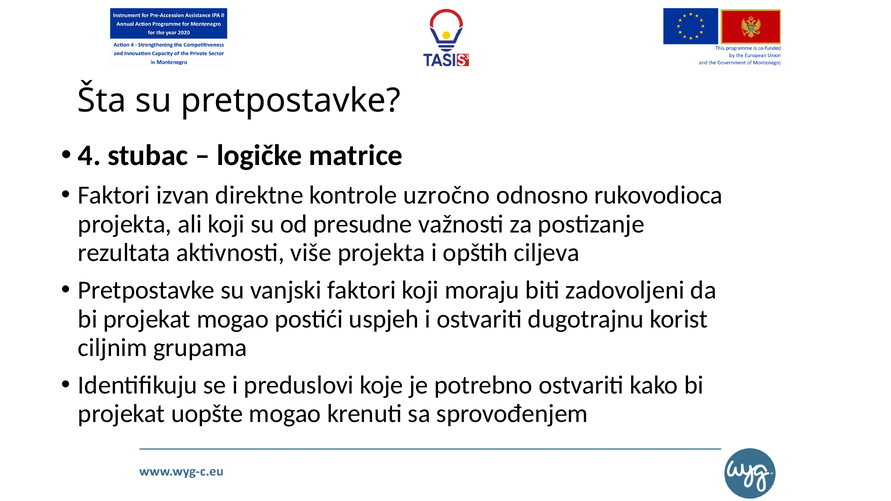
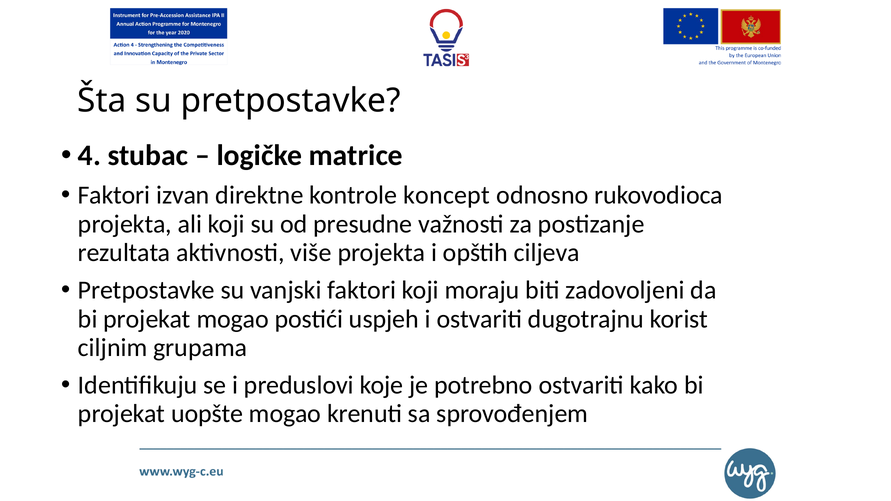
uzročno: uzročno -> koncept
